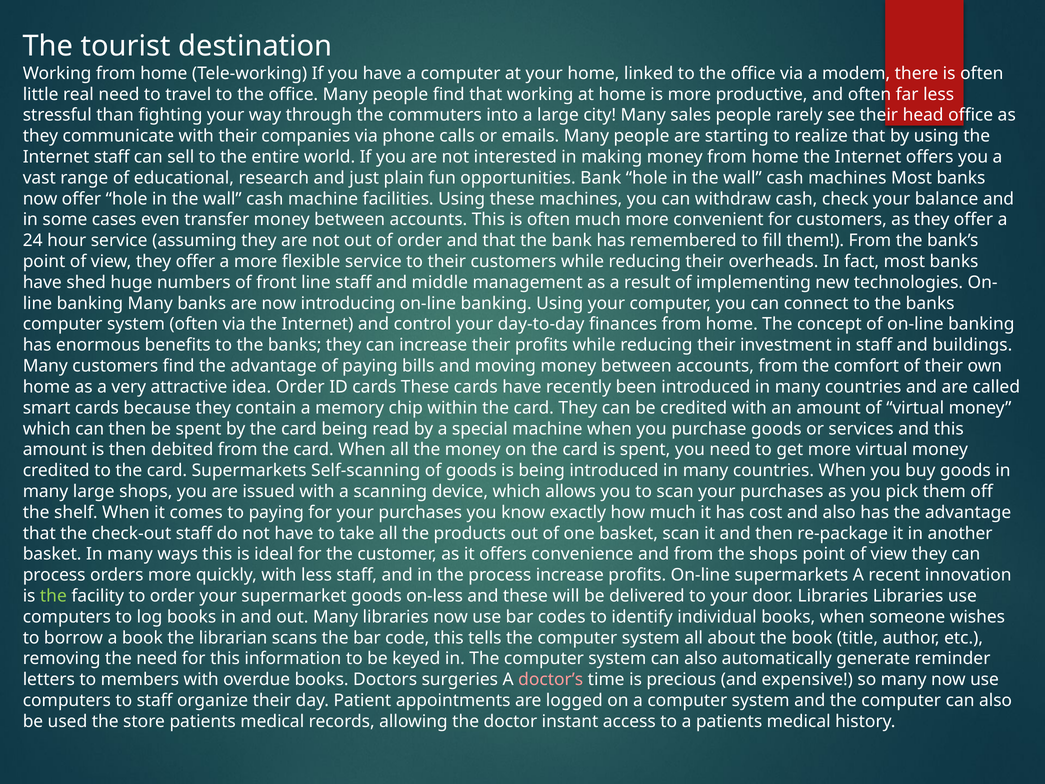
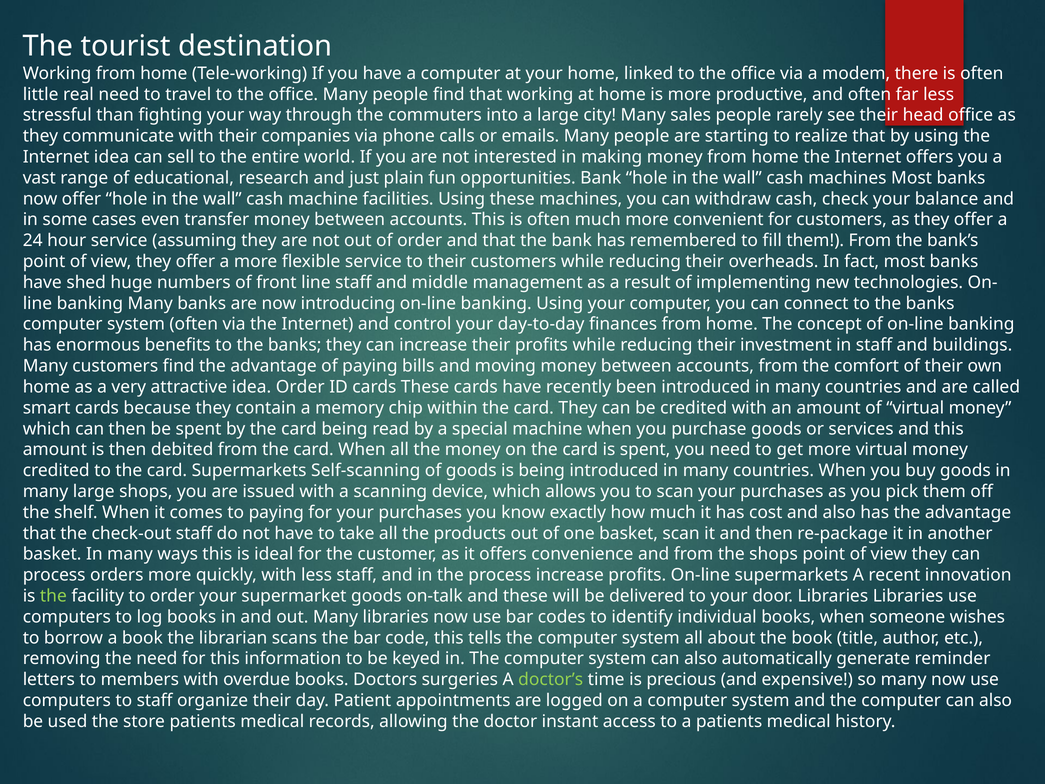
Internet staff: staff -> idea
on-less: on-less -> on-talk
doctor’s colour: pink -> light green
